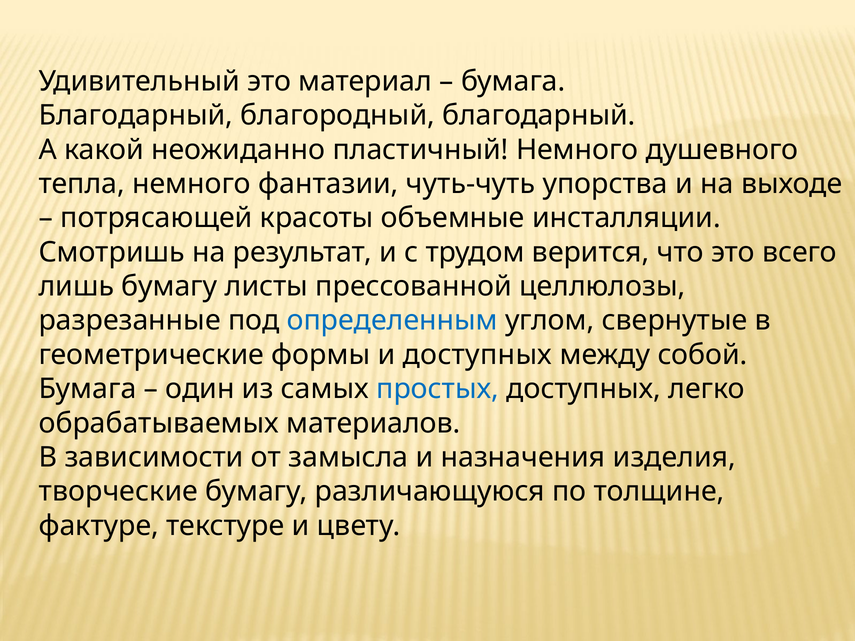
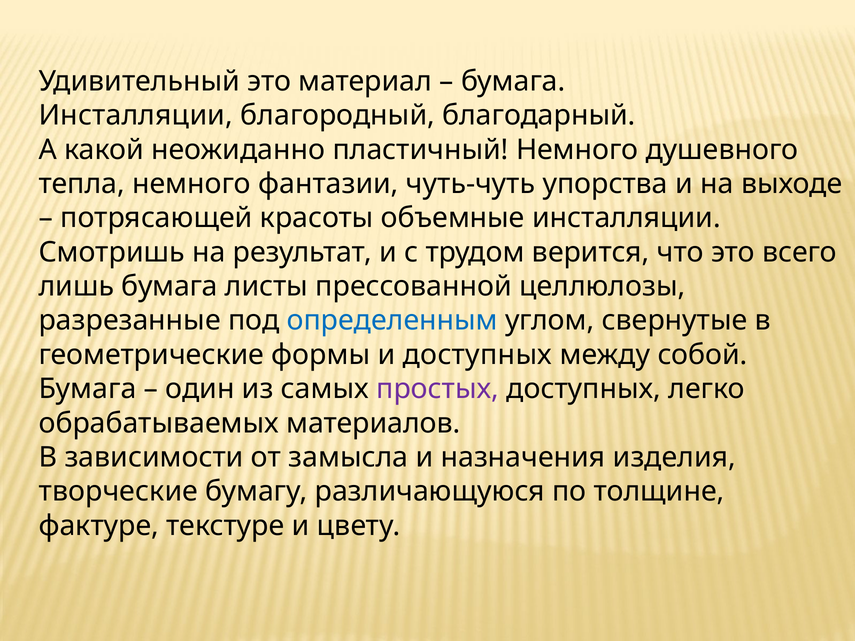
Благодарный at (136, 116): Благодарный -> Инсталляции
лишь бумагу: бумагу -> бумага
простых colour: blue -> purple
